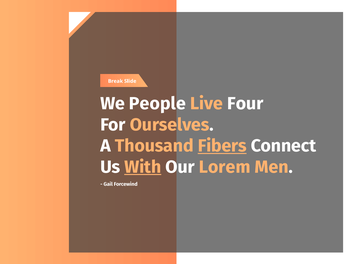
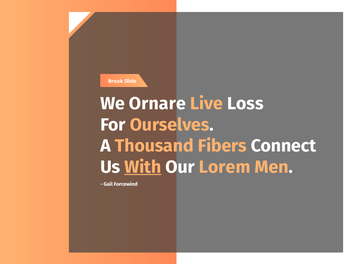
People: People -> Ornare
Four: Four -> Loss
Fibers underline: present -> none
